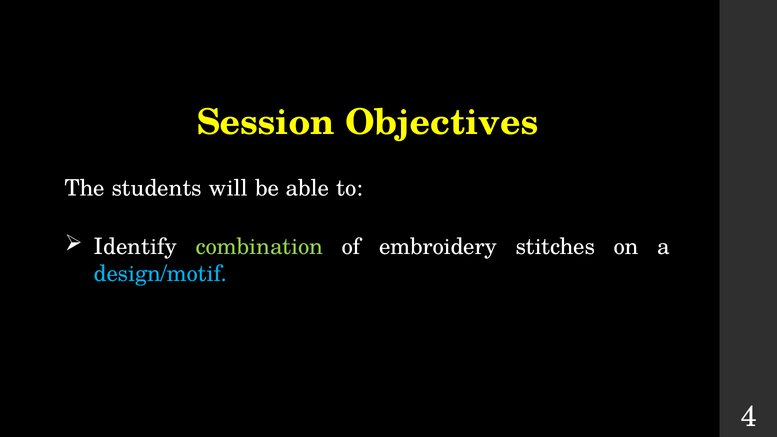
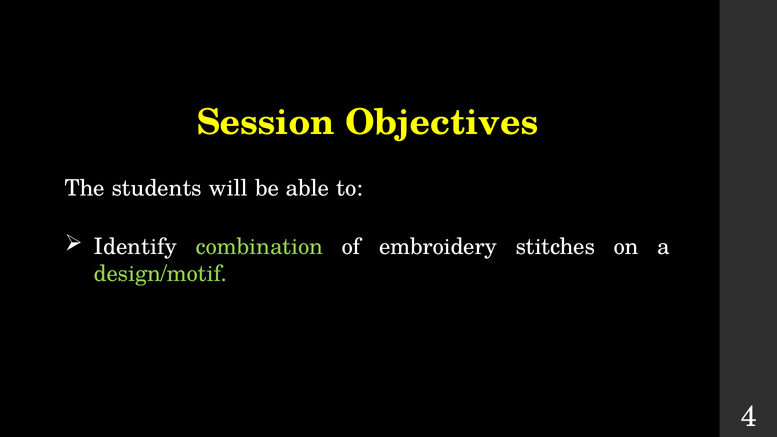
design/motif colour: light blue -> light green
